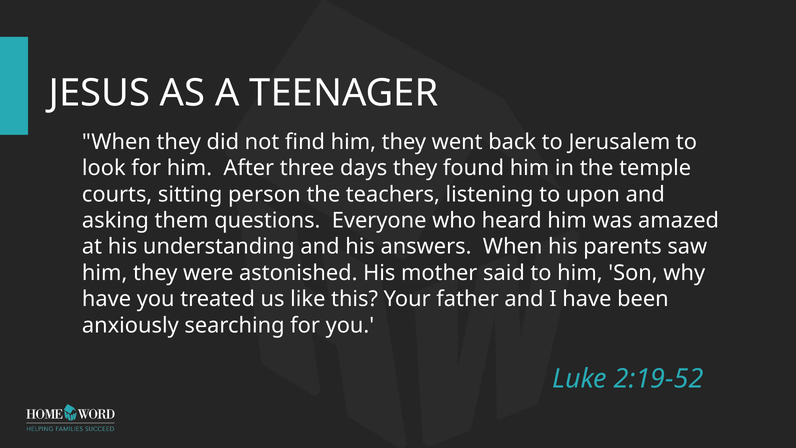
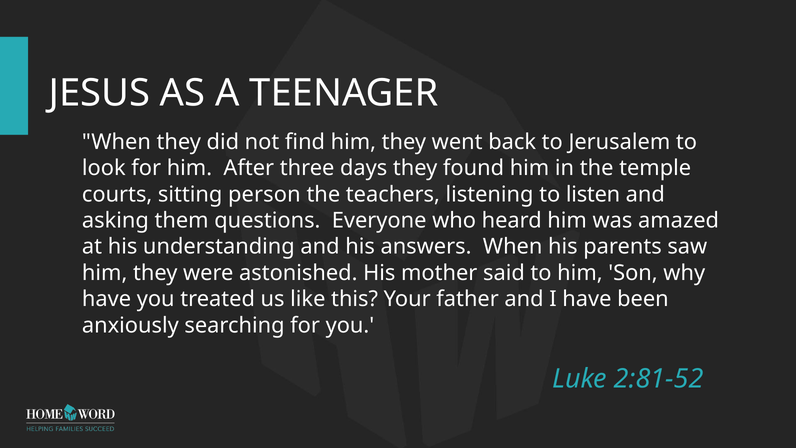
upon: upon -> listen
2:19-52: 2:19-52 -> 2:81-52
